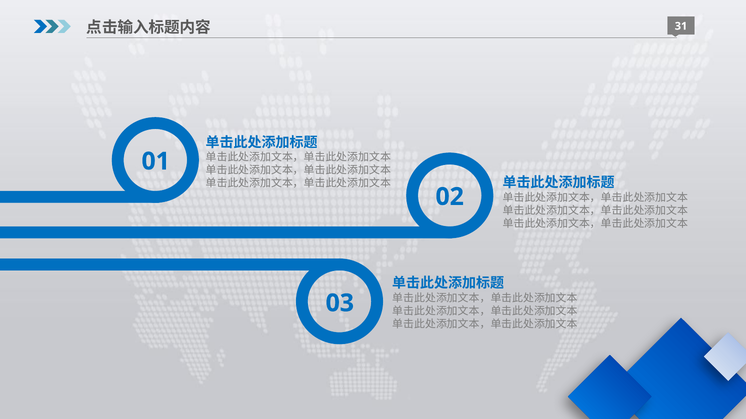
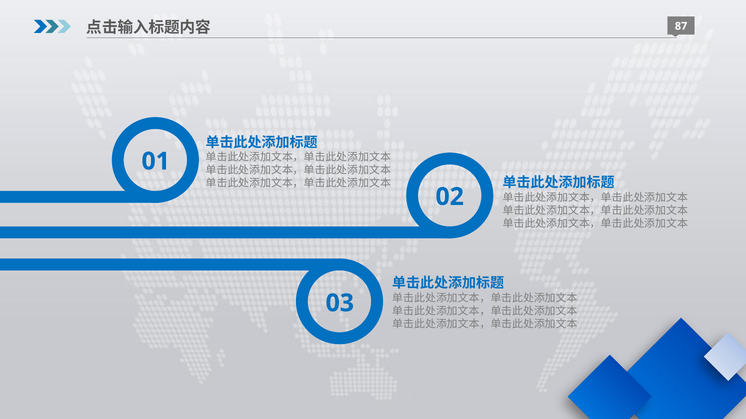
31: 31 -> 87
